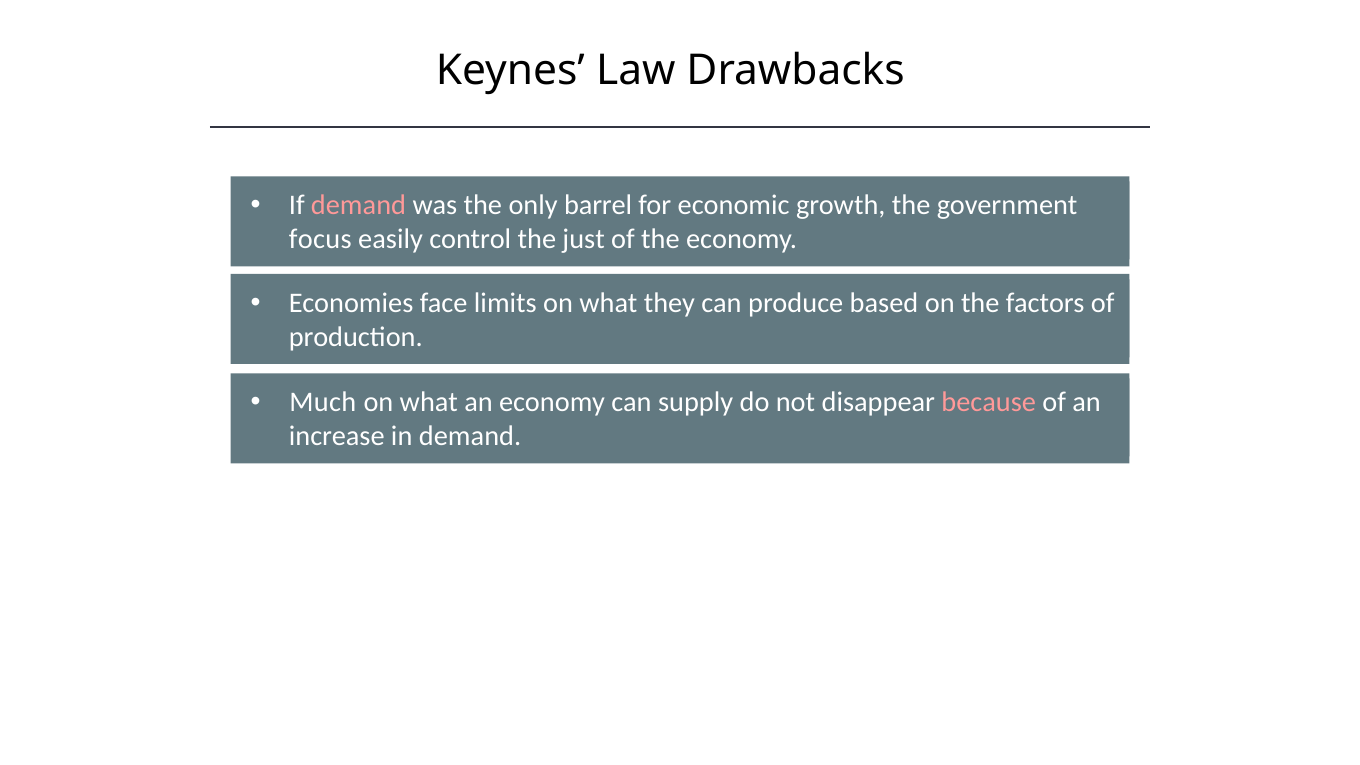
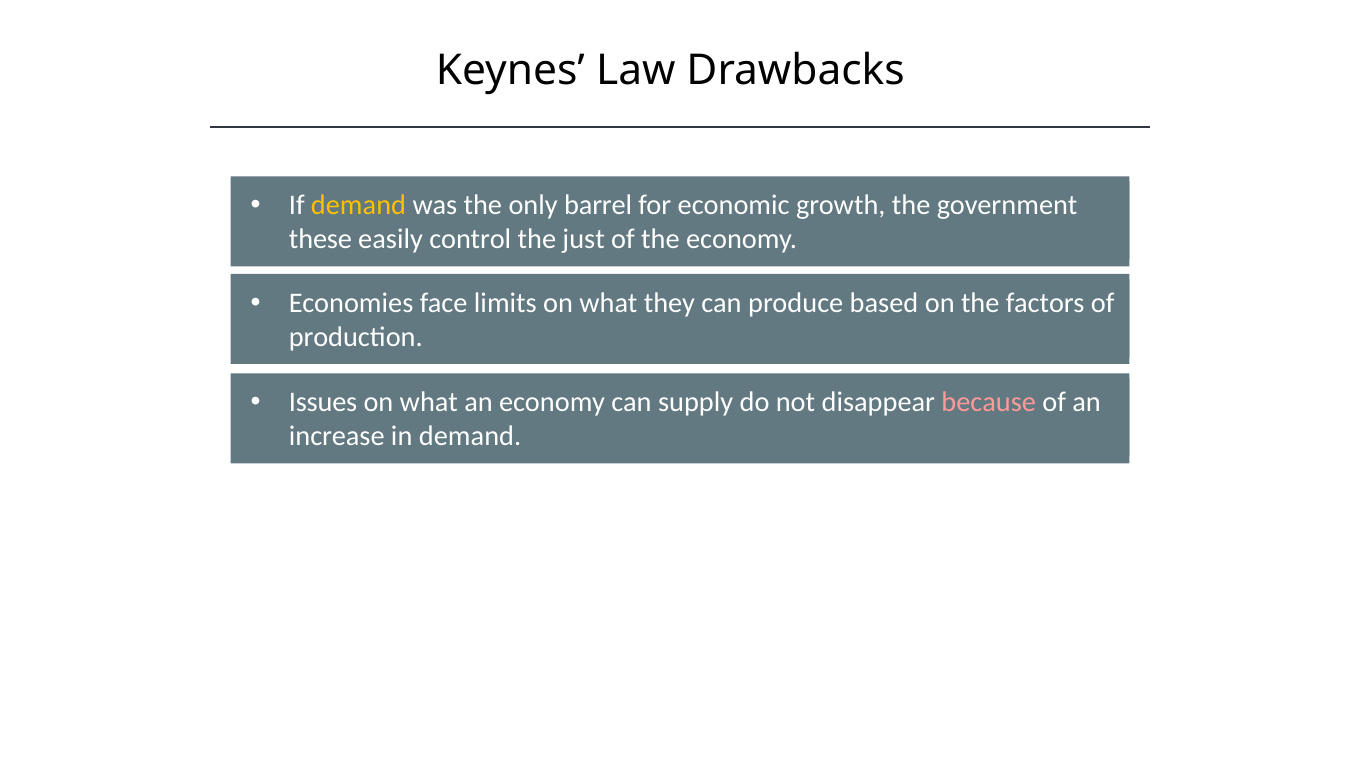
demand at (359, 205) colour: pink -> yellow
focus: focus -> these
Much: Much -> Issues
